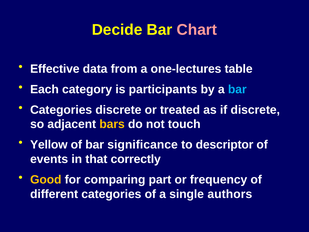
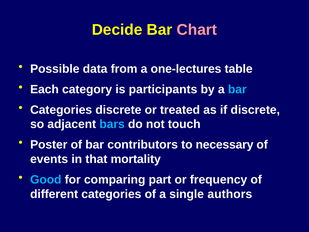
Effective: Effective -> Possible
bars colour: yellow -> light blue
Yellow: Yellow -> Poster
significance: significance -> contributors
descriptor: descriptor -> necessary
correctly: correctly -> mortality
Good colour: yellow -> light blue
